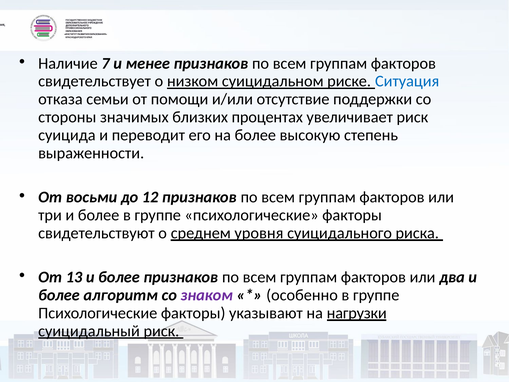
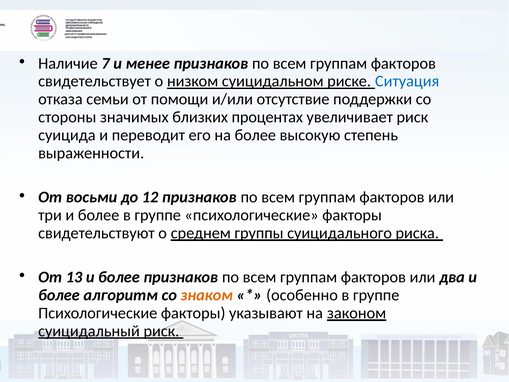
уровня: уровня -> группы
знаком colour: purple -> orange
нагрузки: нагрузки -> законом
